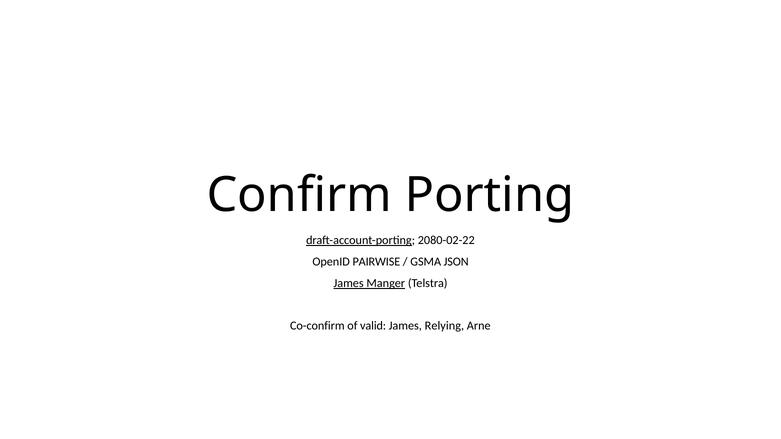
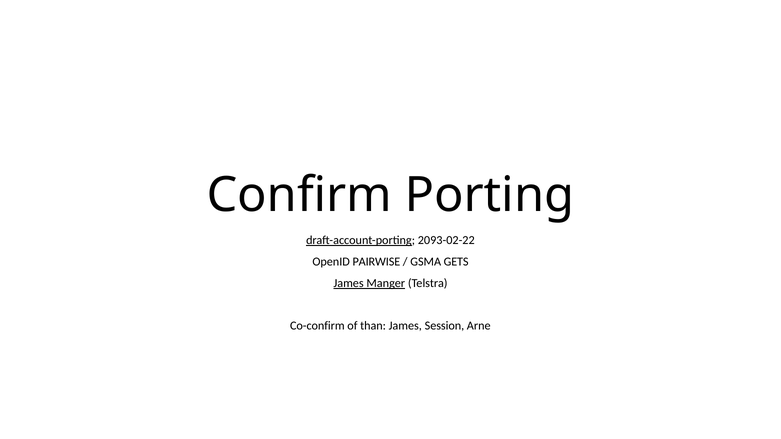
2080-02-22: 2080-02-22 -> 2093-02-22
JSON: JSON -> GETS
valid: valid -> than
Relying: Relying -> Session
